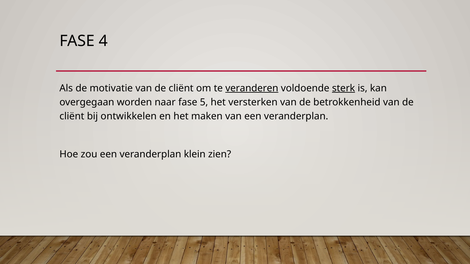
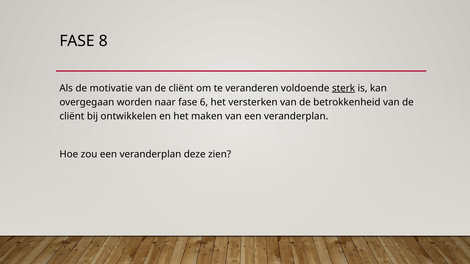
4: 4 -> 8
veranderen underline: present -> none
5: 5 -> 6
klein: klein -> deze
